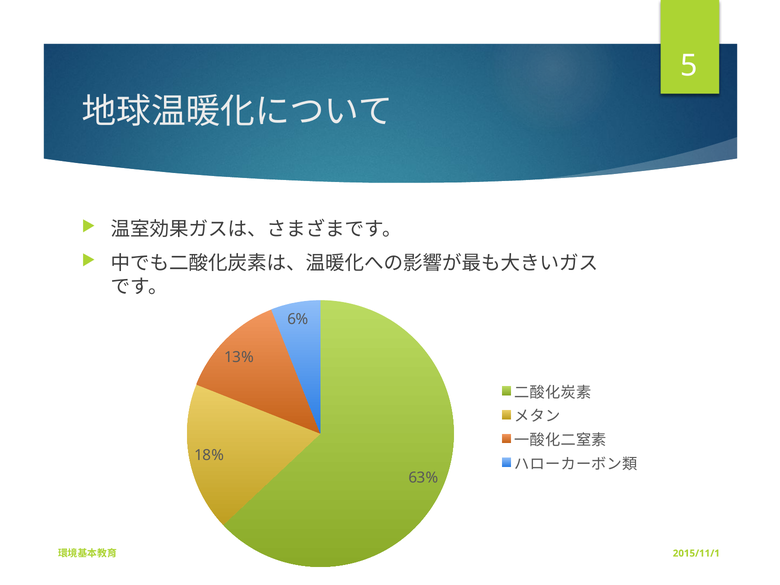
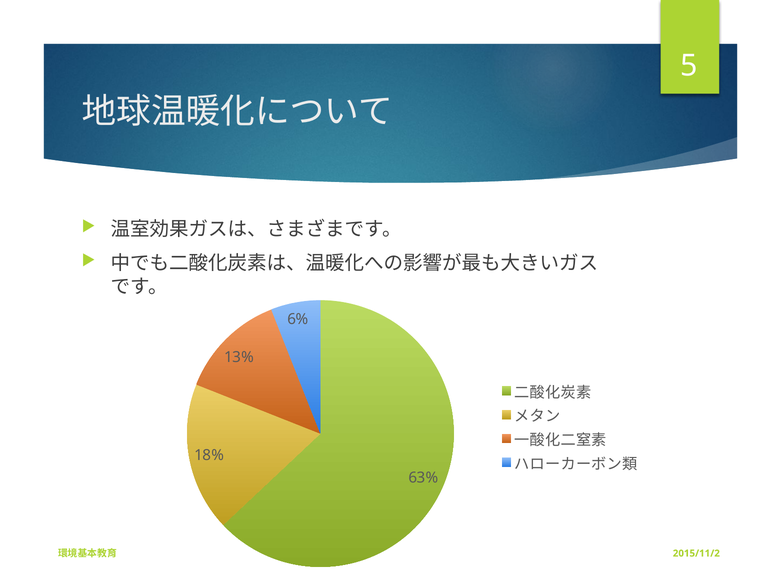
2015/11/1: 2015/11/1 -> 2015/11/2
